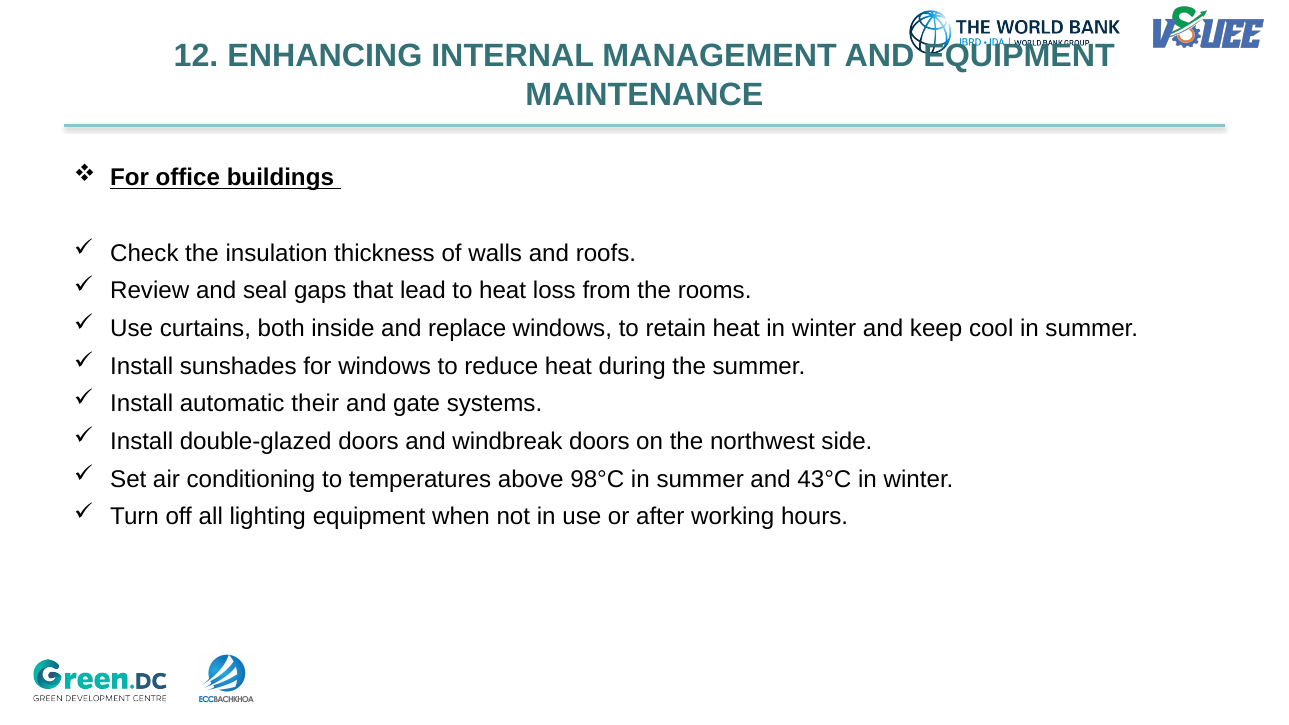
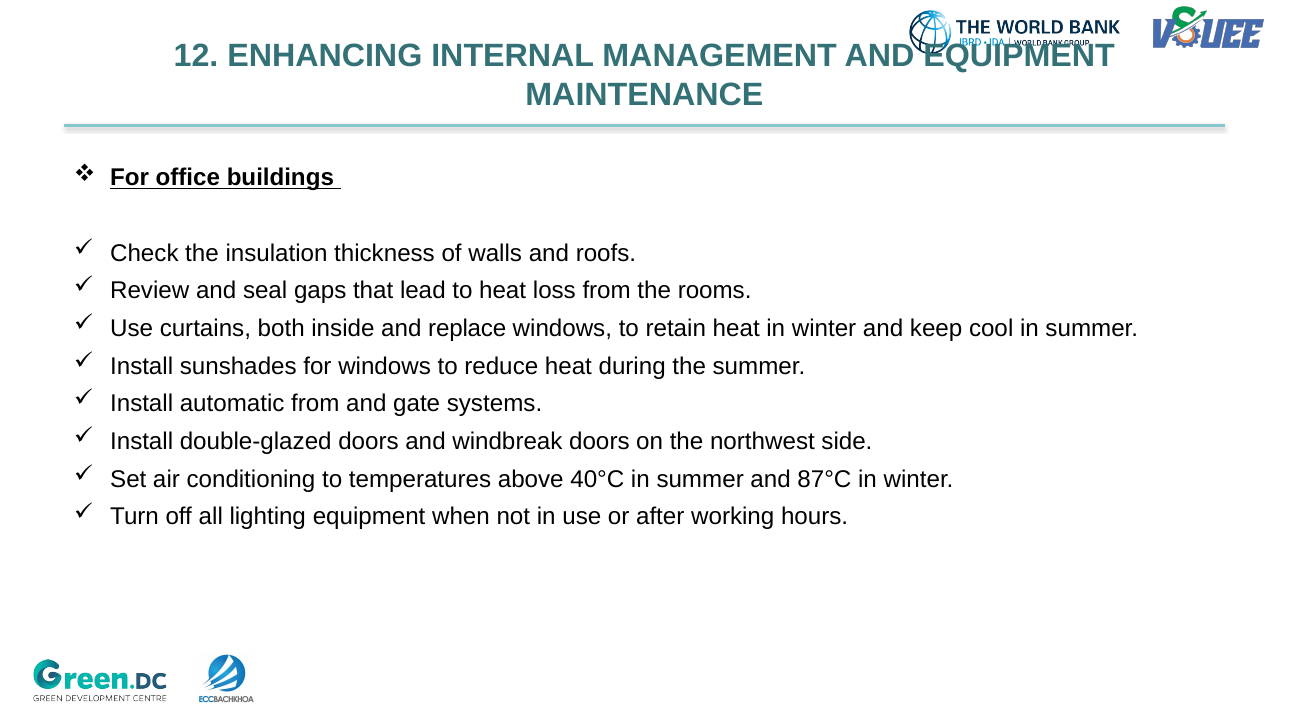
automatic their: their -> from
98°C: 98°C -> 40°C
43°C: 43°C -> 87°C
